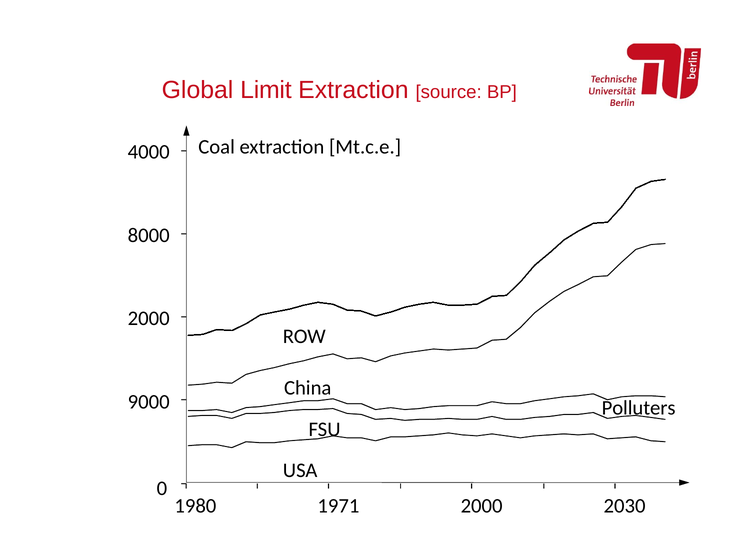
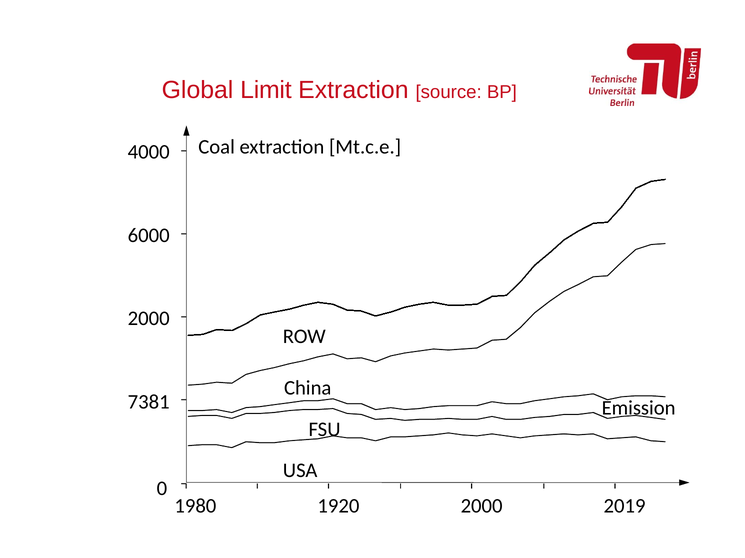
8000: 8000 -> 6000
9000: 9000 -> 7381
Polluters: Polluters -> Emission
1971: 1971 -> 1920
2030: 2030 -> 2019
